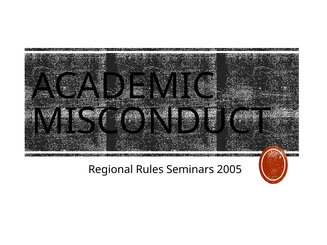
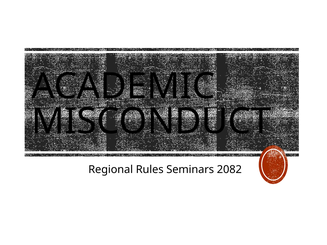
2005: 2005 -> 2082
